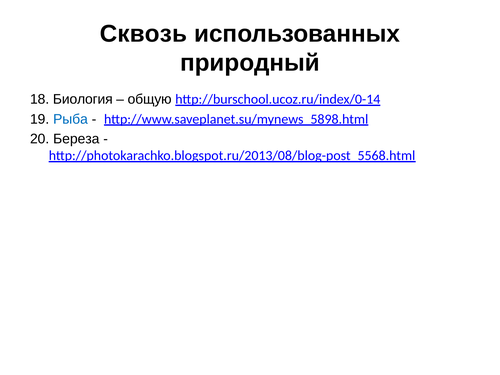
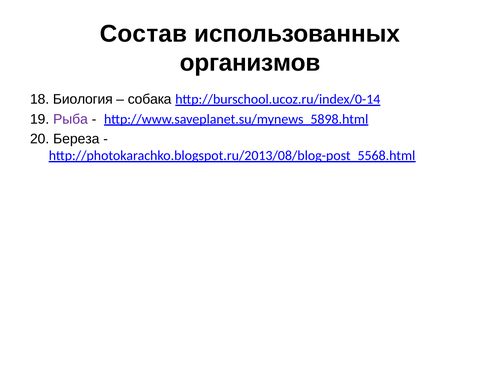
Сквозь: Сквозь -> Состав
природный: природный -> организмов
общую: общую -> собака
Рыба colour: blue -> purple
